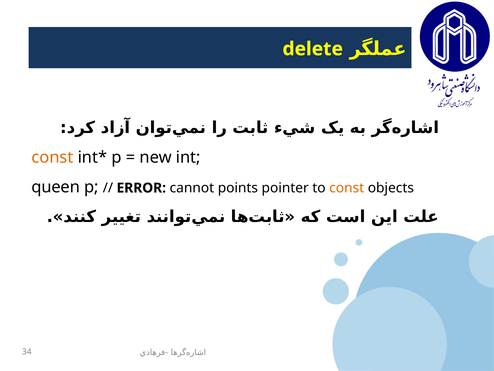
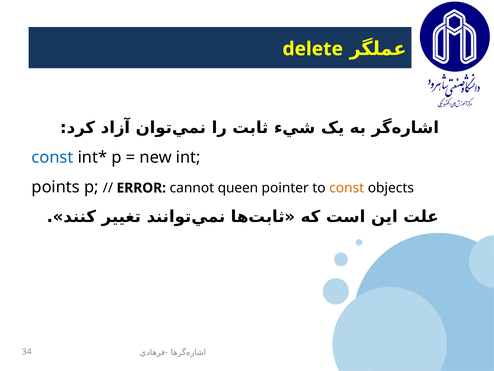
const at (53, 157) colour: orange -> blue
queen: queen -> points
points: points -> queen
